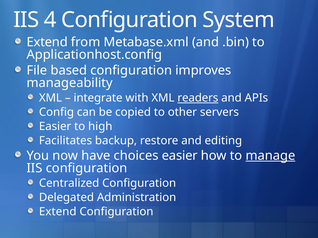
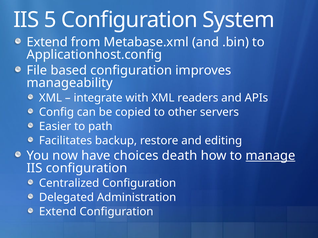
4: 4 -> 5
readers underline: present -> none
high: high -> path
choices easier: easier -> death
